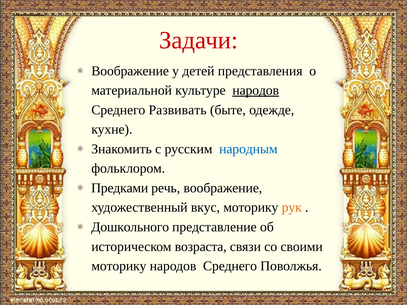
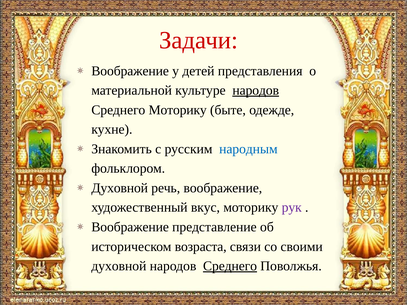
Среднего Развивать: Развивать -> Моторику
Предками at (120, 188): Предками -> Духовной
рук colour: orange -> purple
Дошкольного at (130, 227): Дошкольного -> Воображение
моторику at (119, 266): моторику -> духовной
Среднего at (230, 266) underline: none -> present
